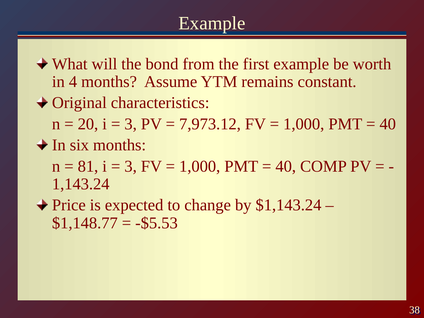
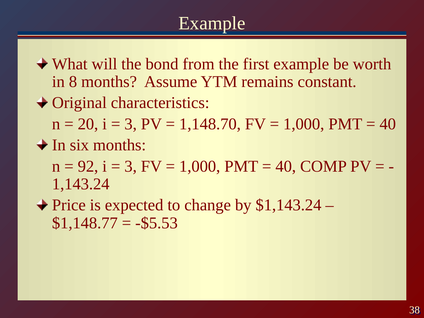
4: 4 -> 8
7,973.12: 7,973.12 -> 1,148.70
81: 81 -> 92
